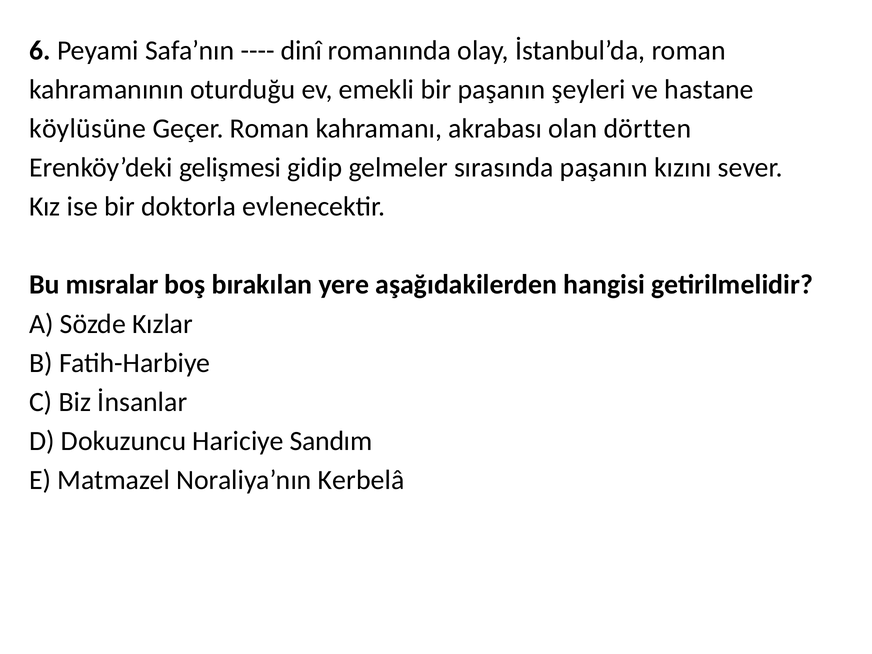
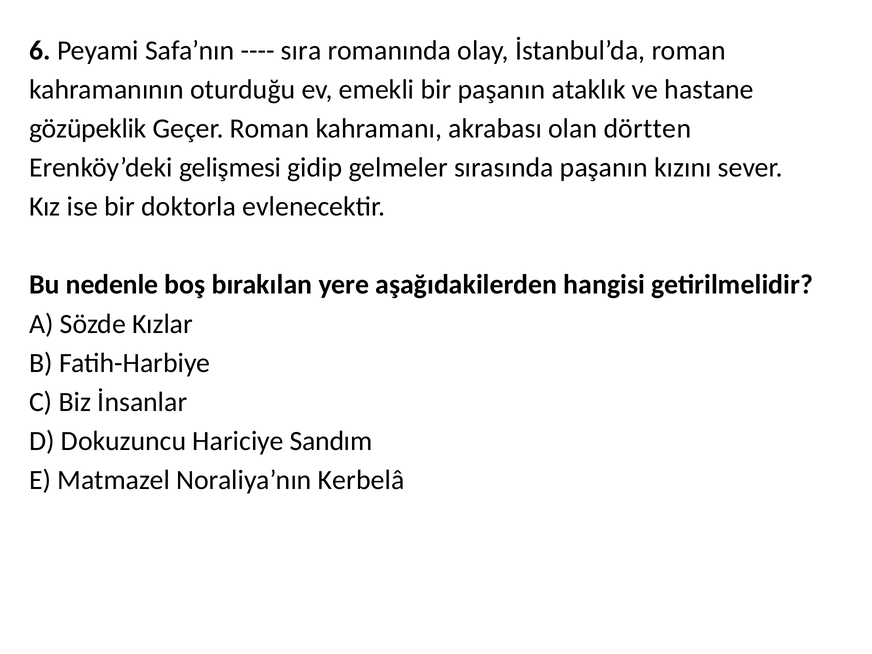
dinî: dinî -> sıra
şeyleri: şeyleri -> ataklık
köylüsüne: köylüsüne -> gözüpeklik
mısralar: mısralar -> nedenle
